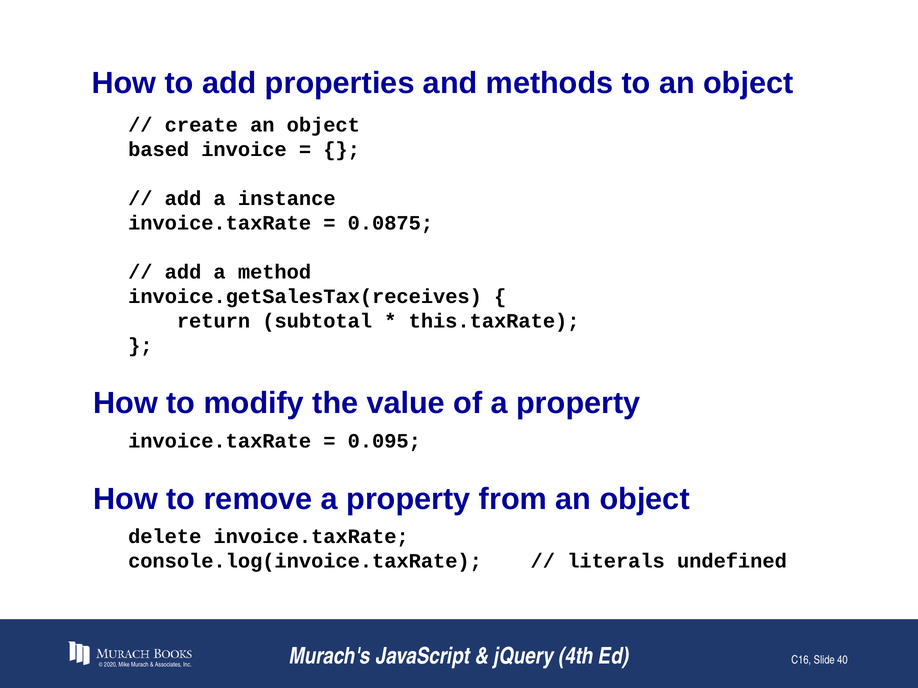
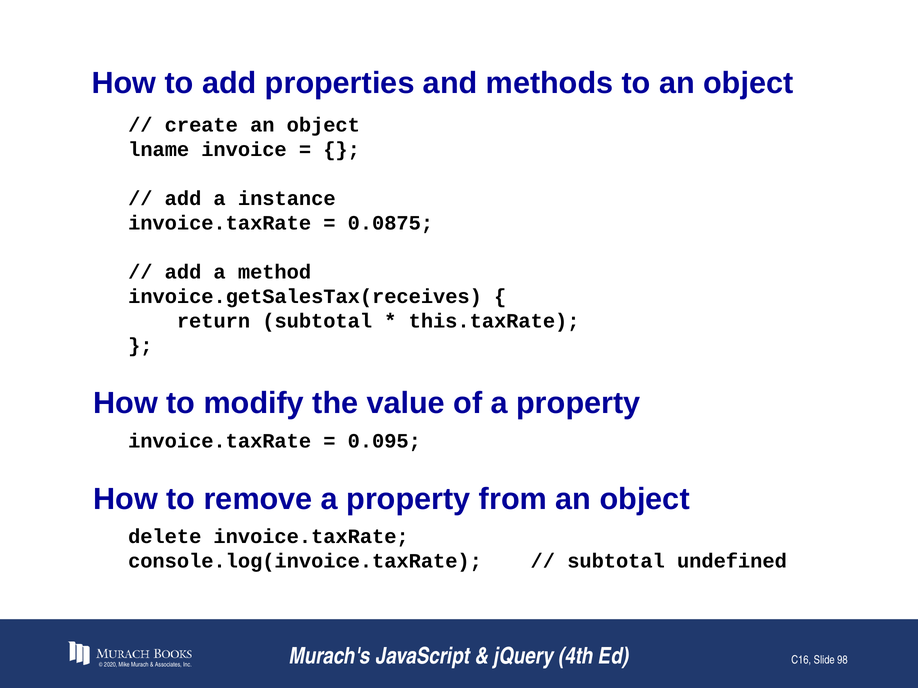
based: based -> lname
literals at (616, 561): literals -> subtotal
40: 40 -> 98
